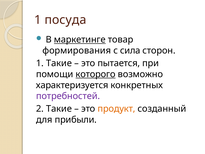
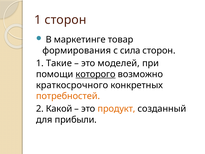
1 посуда: посуда -> сторон
маркетинге underline: present -> none
пытается: пытается -> моделей
характеризуется: характеризуется -> краткосрочного
потребностей colour: purple -> orange
2 Такие: Такие -> Какой
